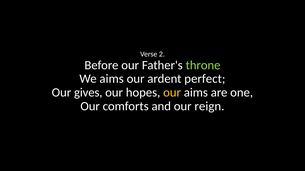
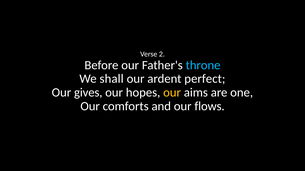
throne colour: light green -> light blue
We aims: aims -> shall
reign: reign -> flows
